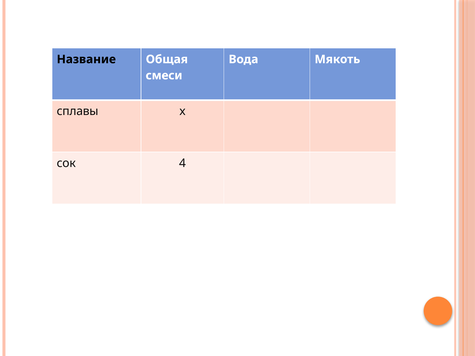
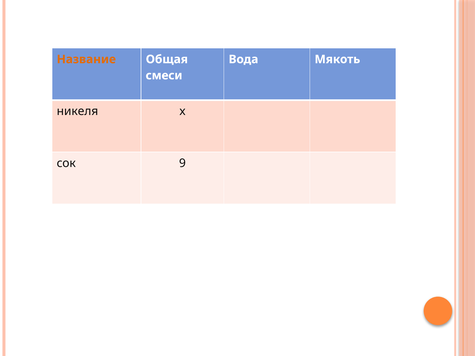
Название colour: black -> orange
сплавы: сплавы -> никеля
4: 4 -> 9
